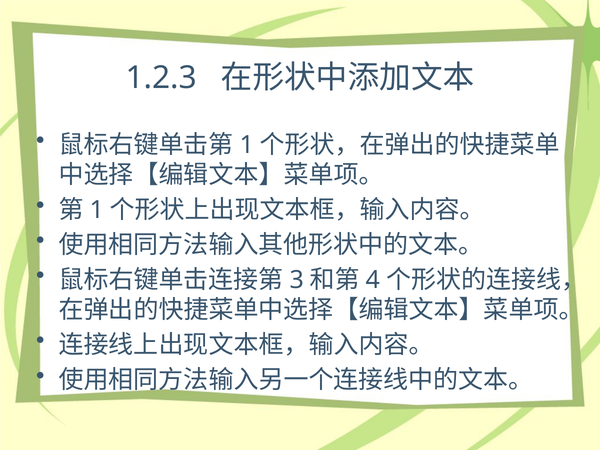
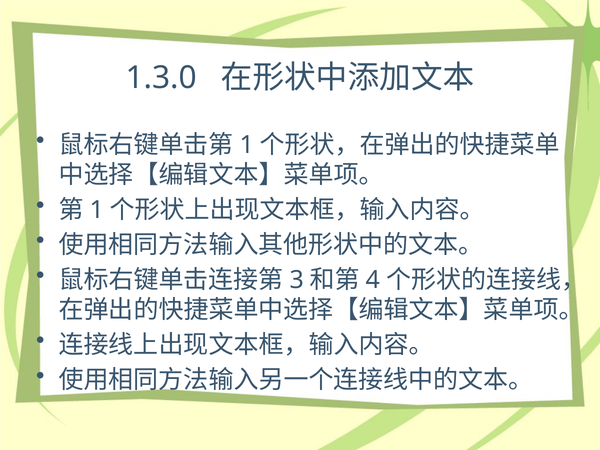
1.2.3: 1.2.3 -> 1.3.0
